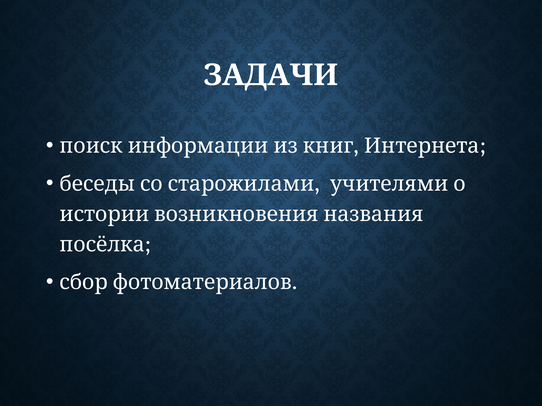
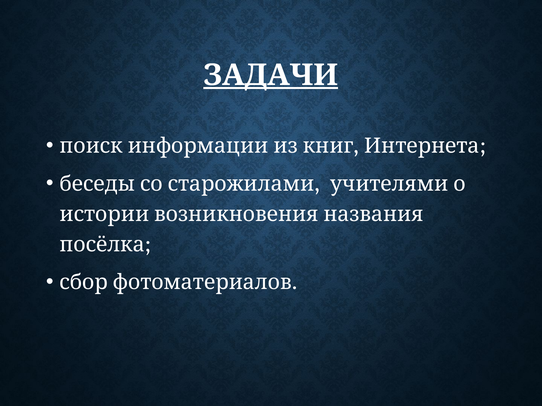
ЗАДАЧИ underline: none -> present
